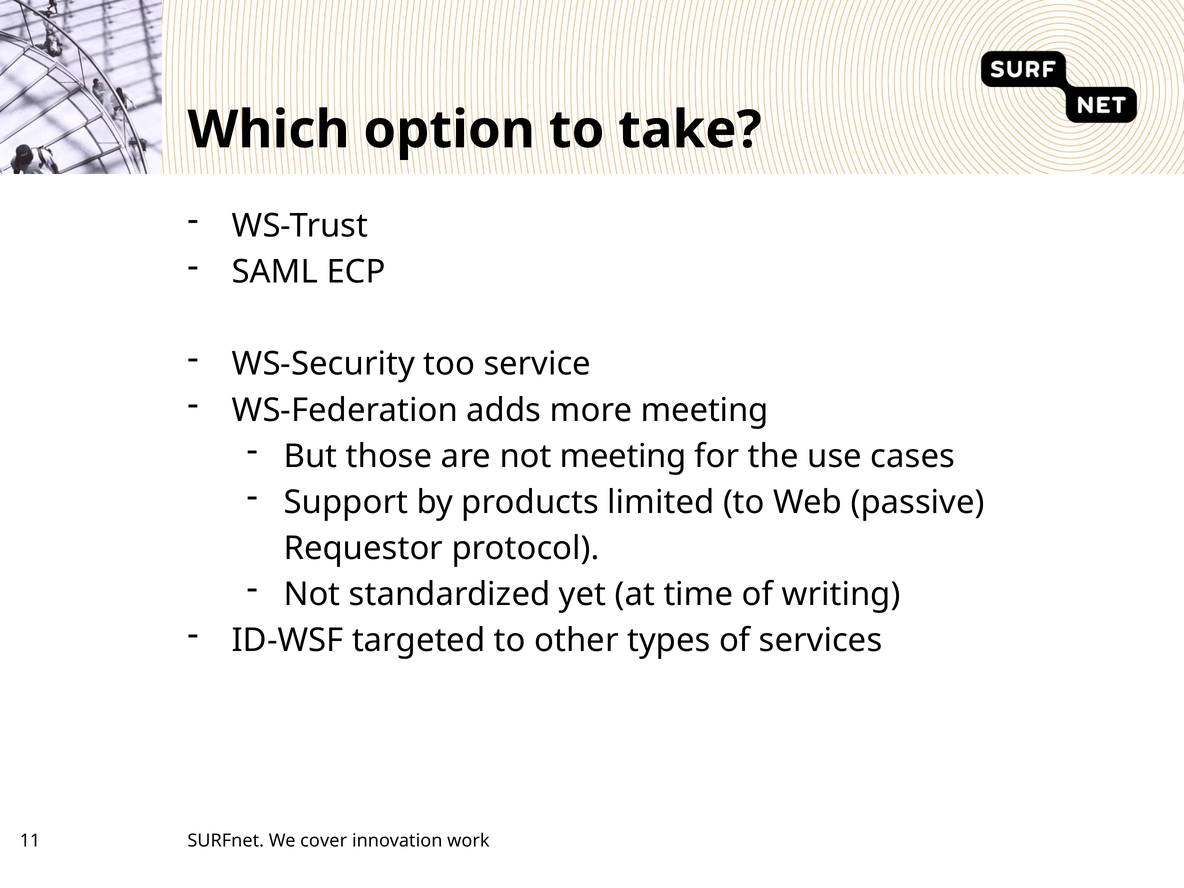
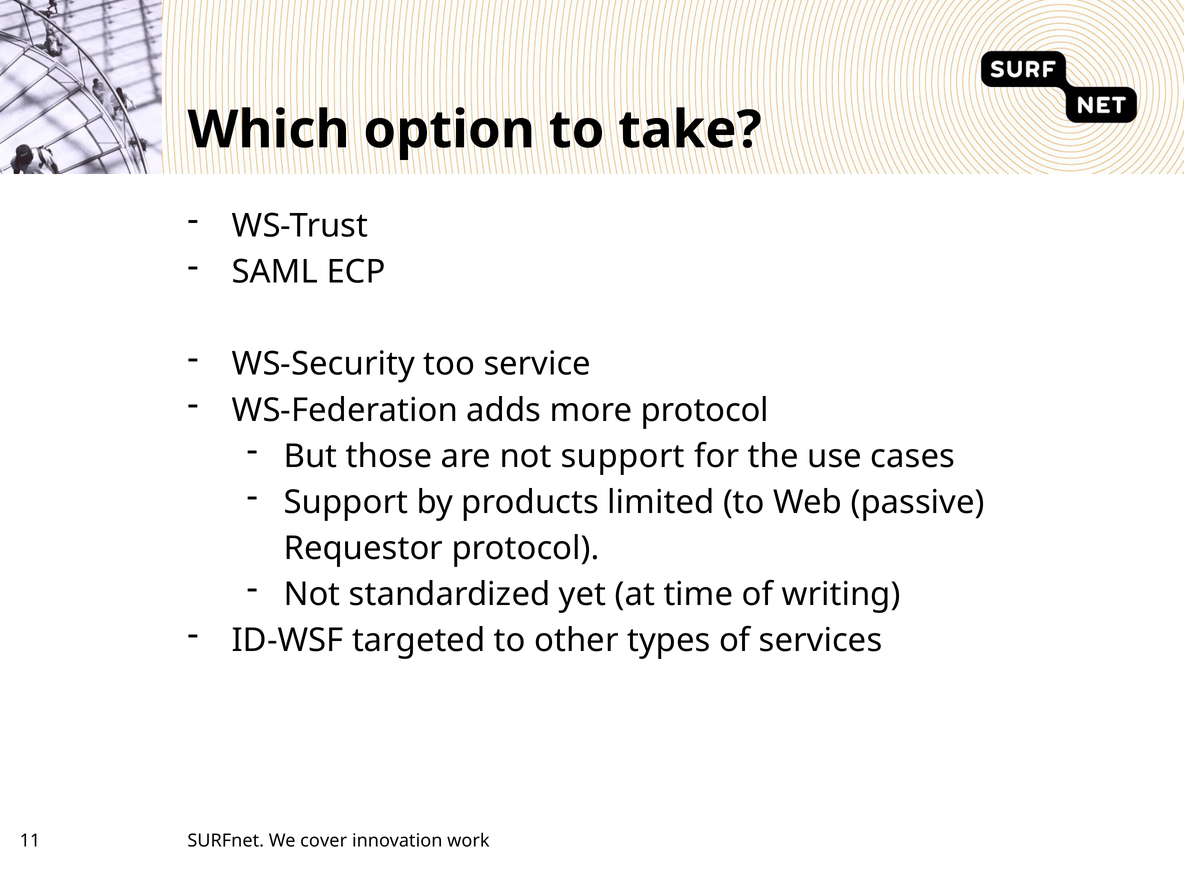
more meeting: meeting -> protocol
not meeting: meeting -> support
